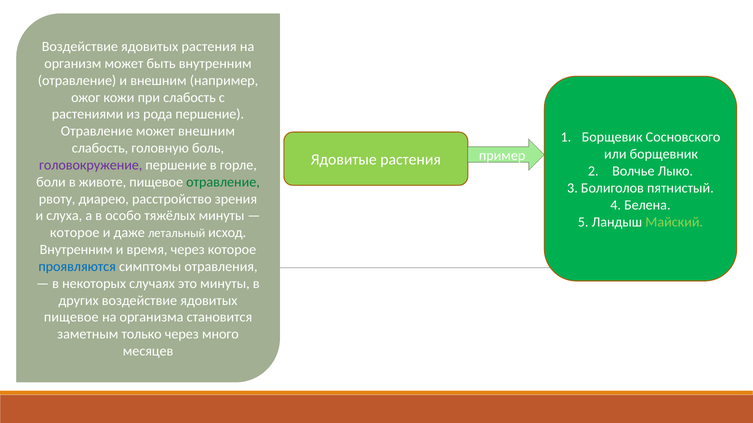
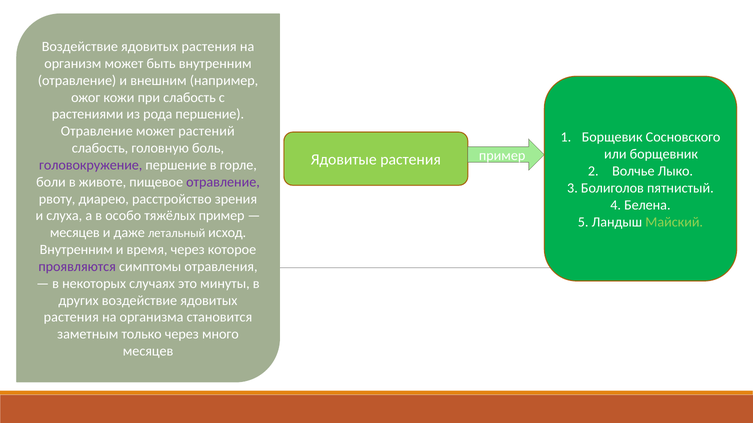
может внешним: внешним -> растений
отравление at (223, 182) colour: green -> purple
тяжёлых минуты: минуты -> пример
которое at (75, 233): которое -> месяцев
проявляются colour: blue -> purple
пищевое at (71, 318): пищевое -> растения
